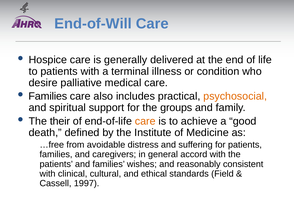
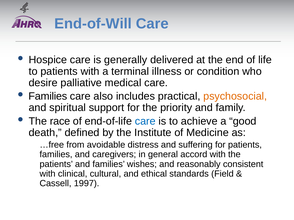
groups: groups -> priority
their: their -> race
care at (145, 121) colour: orange -> blue
